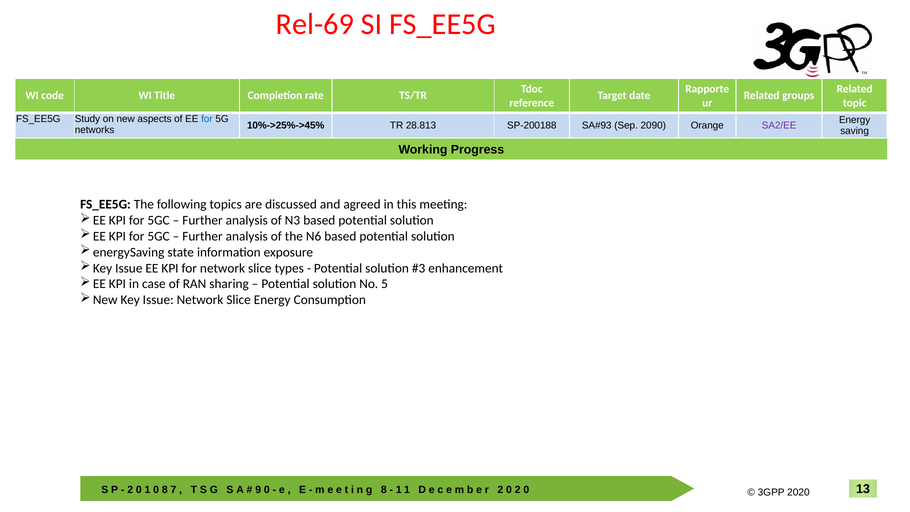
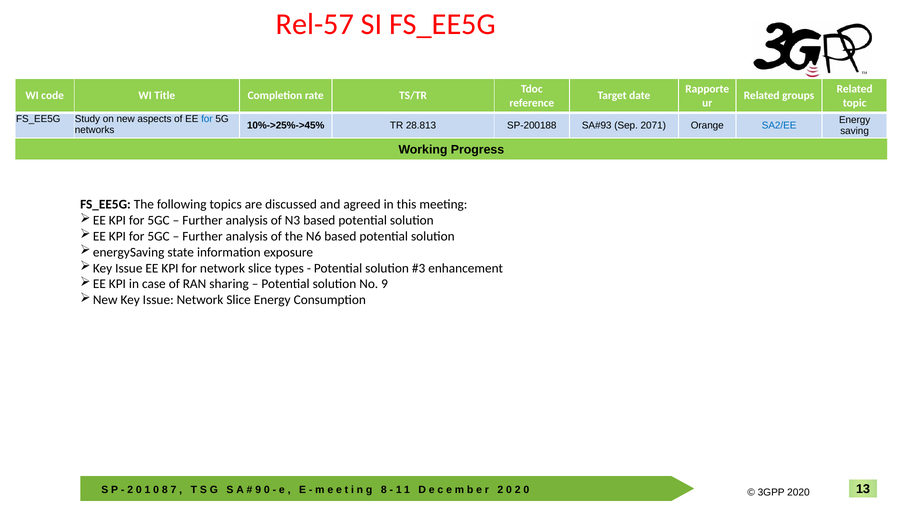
Rel-69: Rel-69 -> Rel-57
2090: 2090 -> 2071
SA2/EE colour: purple -> blue
No 5: 5 -> 9
